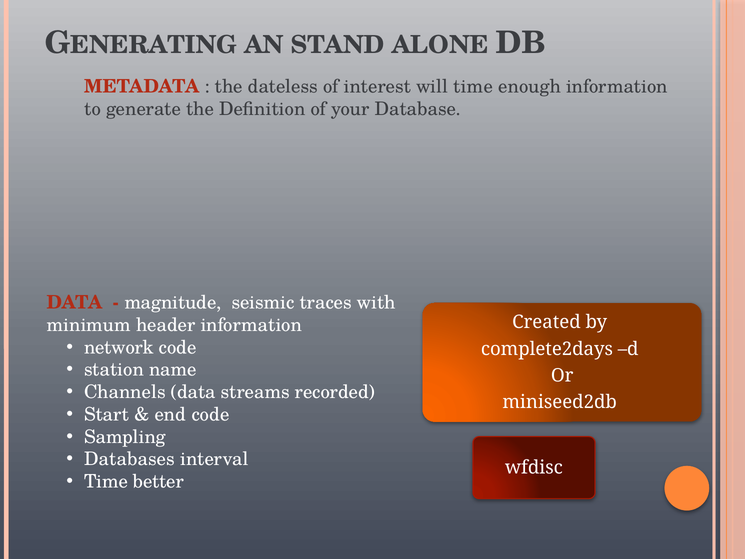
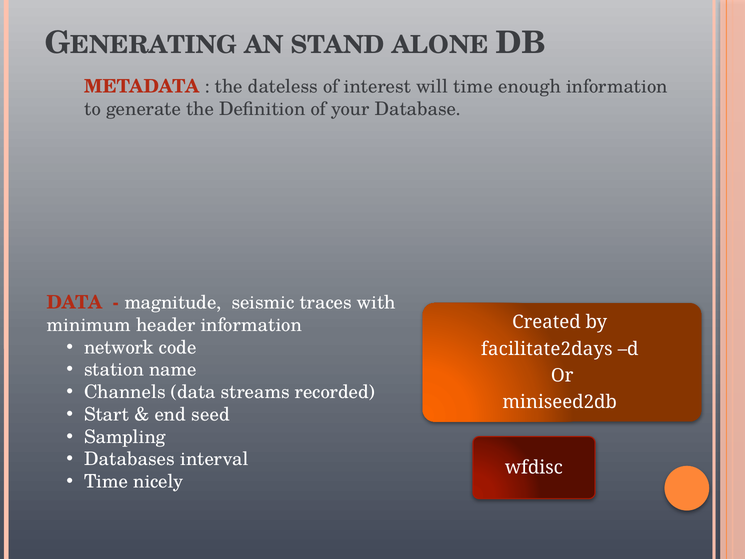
complete2days: complete2days -> facilitate2days
end code: code -> seed
better: better -> nicely
